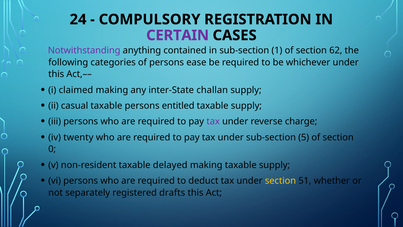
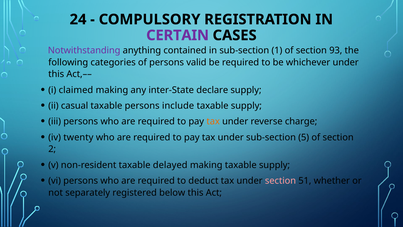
62: 62 -> 93
ease: ease -> valid
challan: challan -> declare
entitled: entitled -> include
tax at (213, 121) colour: purple -> orange
0: 0 -> 2
section at (280, 181) colour: yellow -> pink
drafts: drafts -> below
